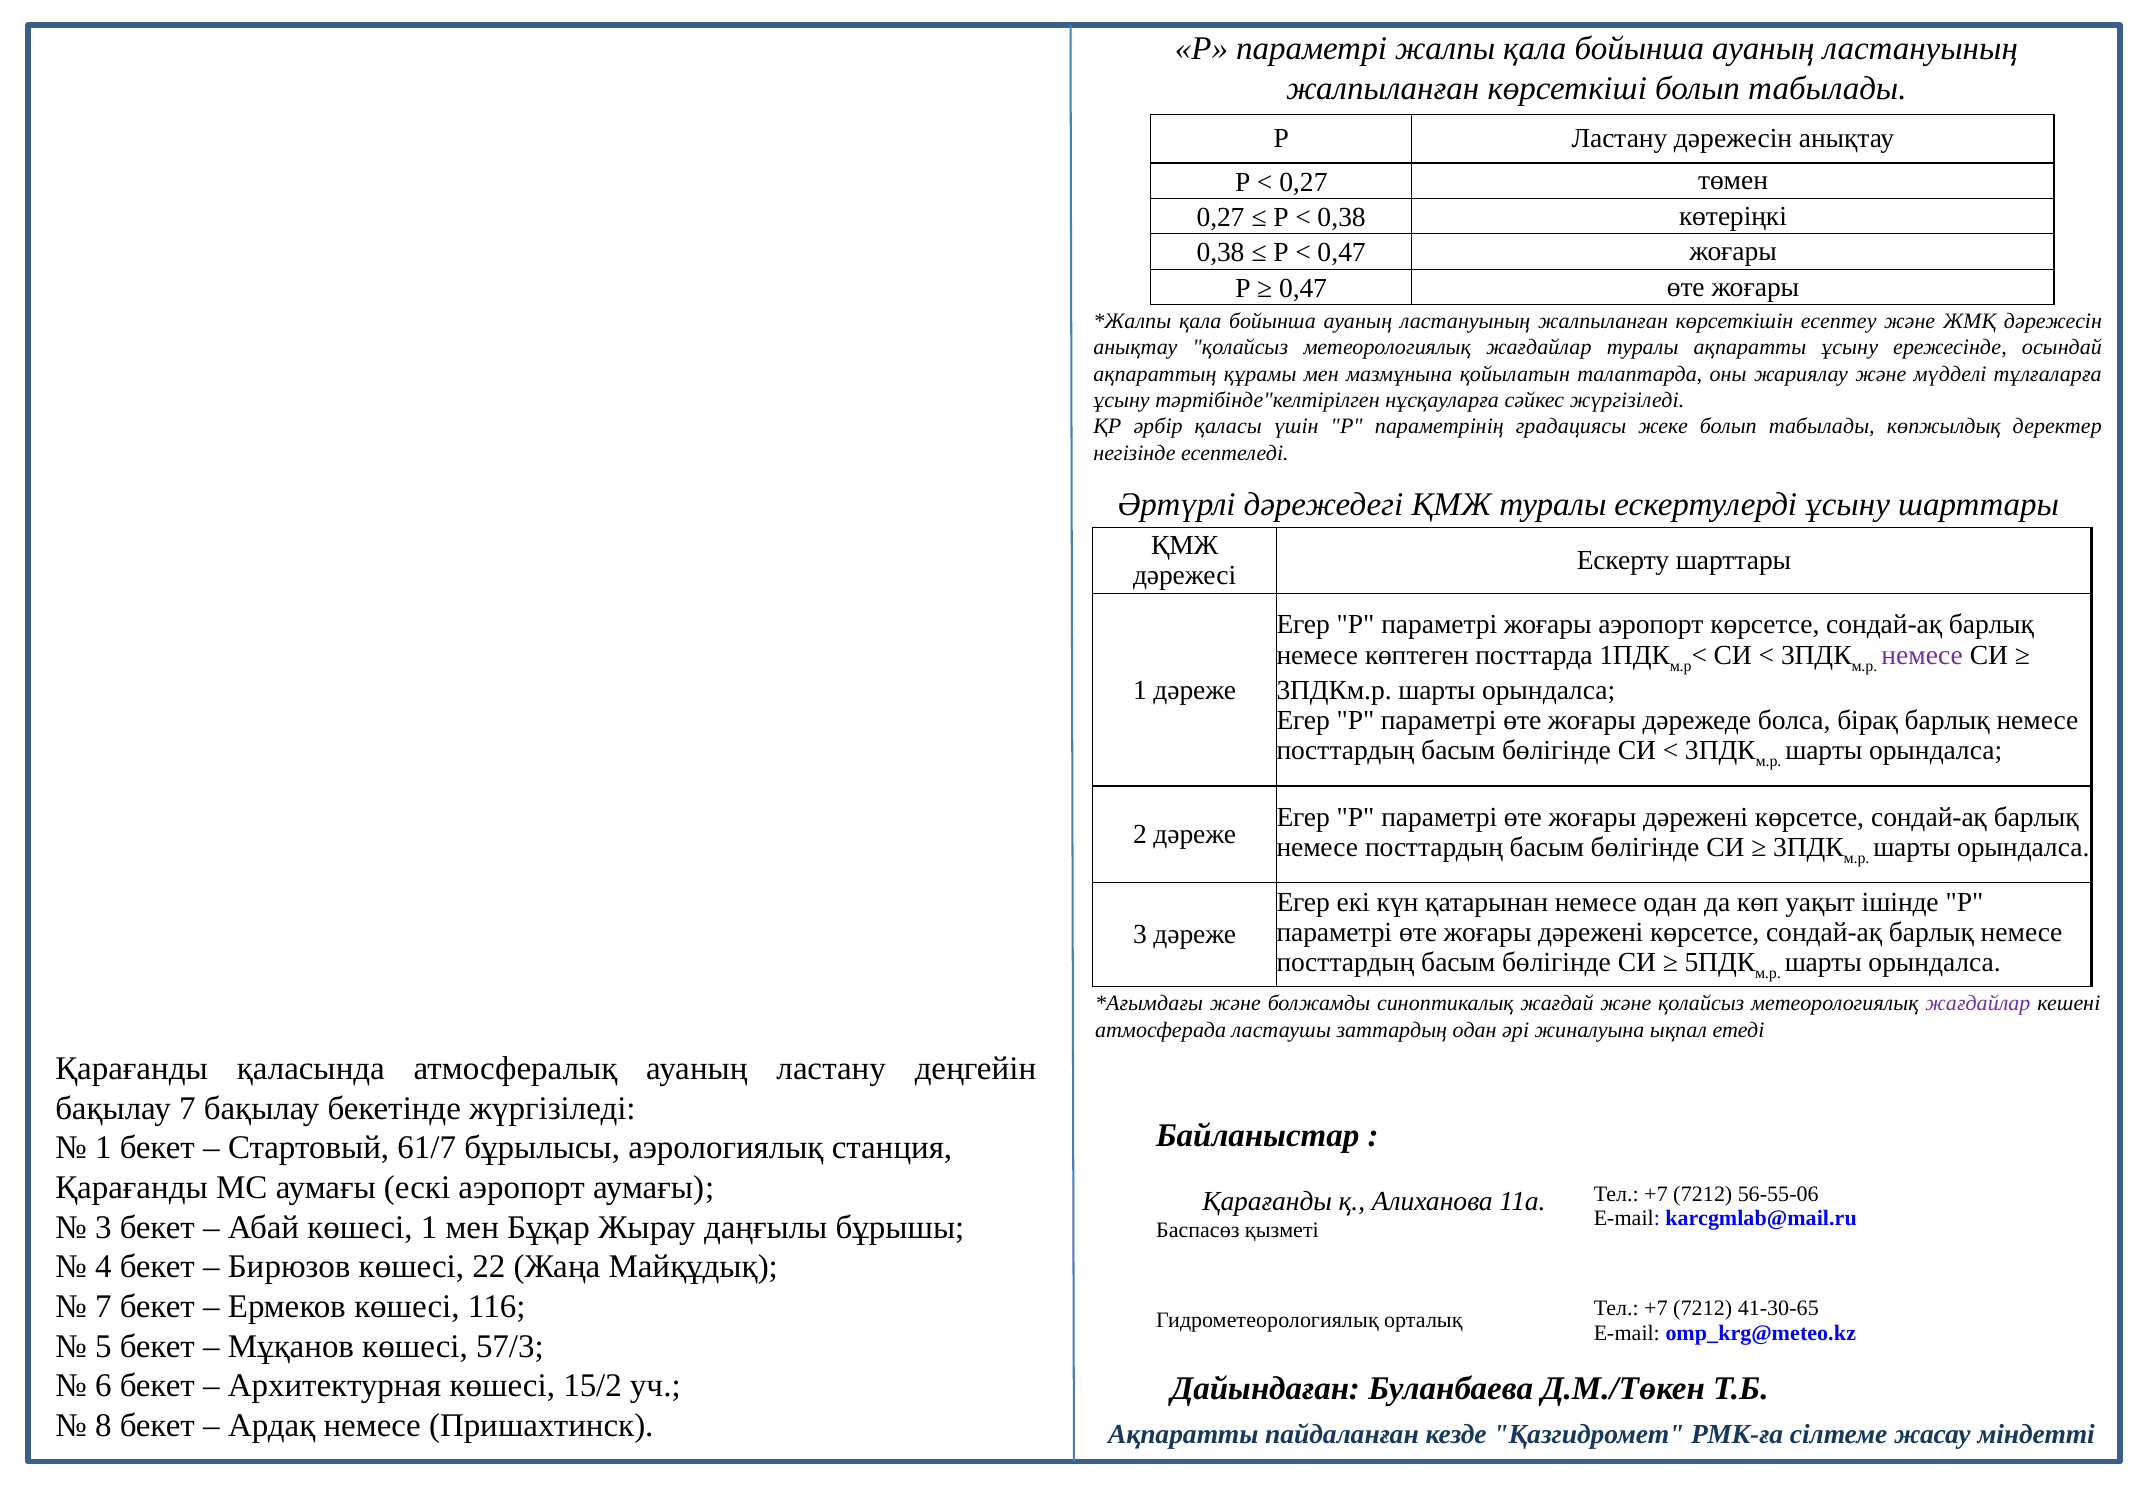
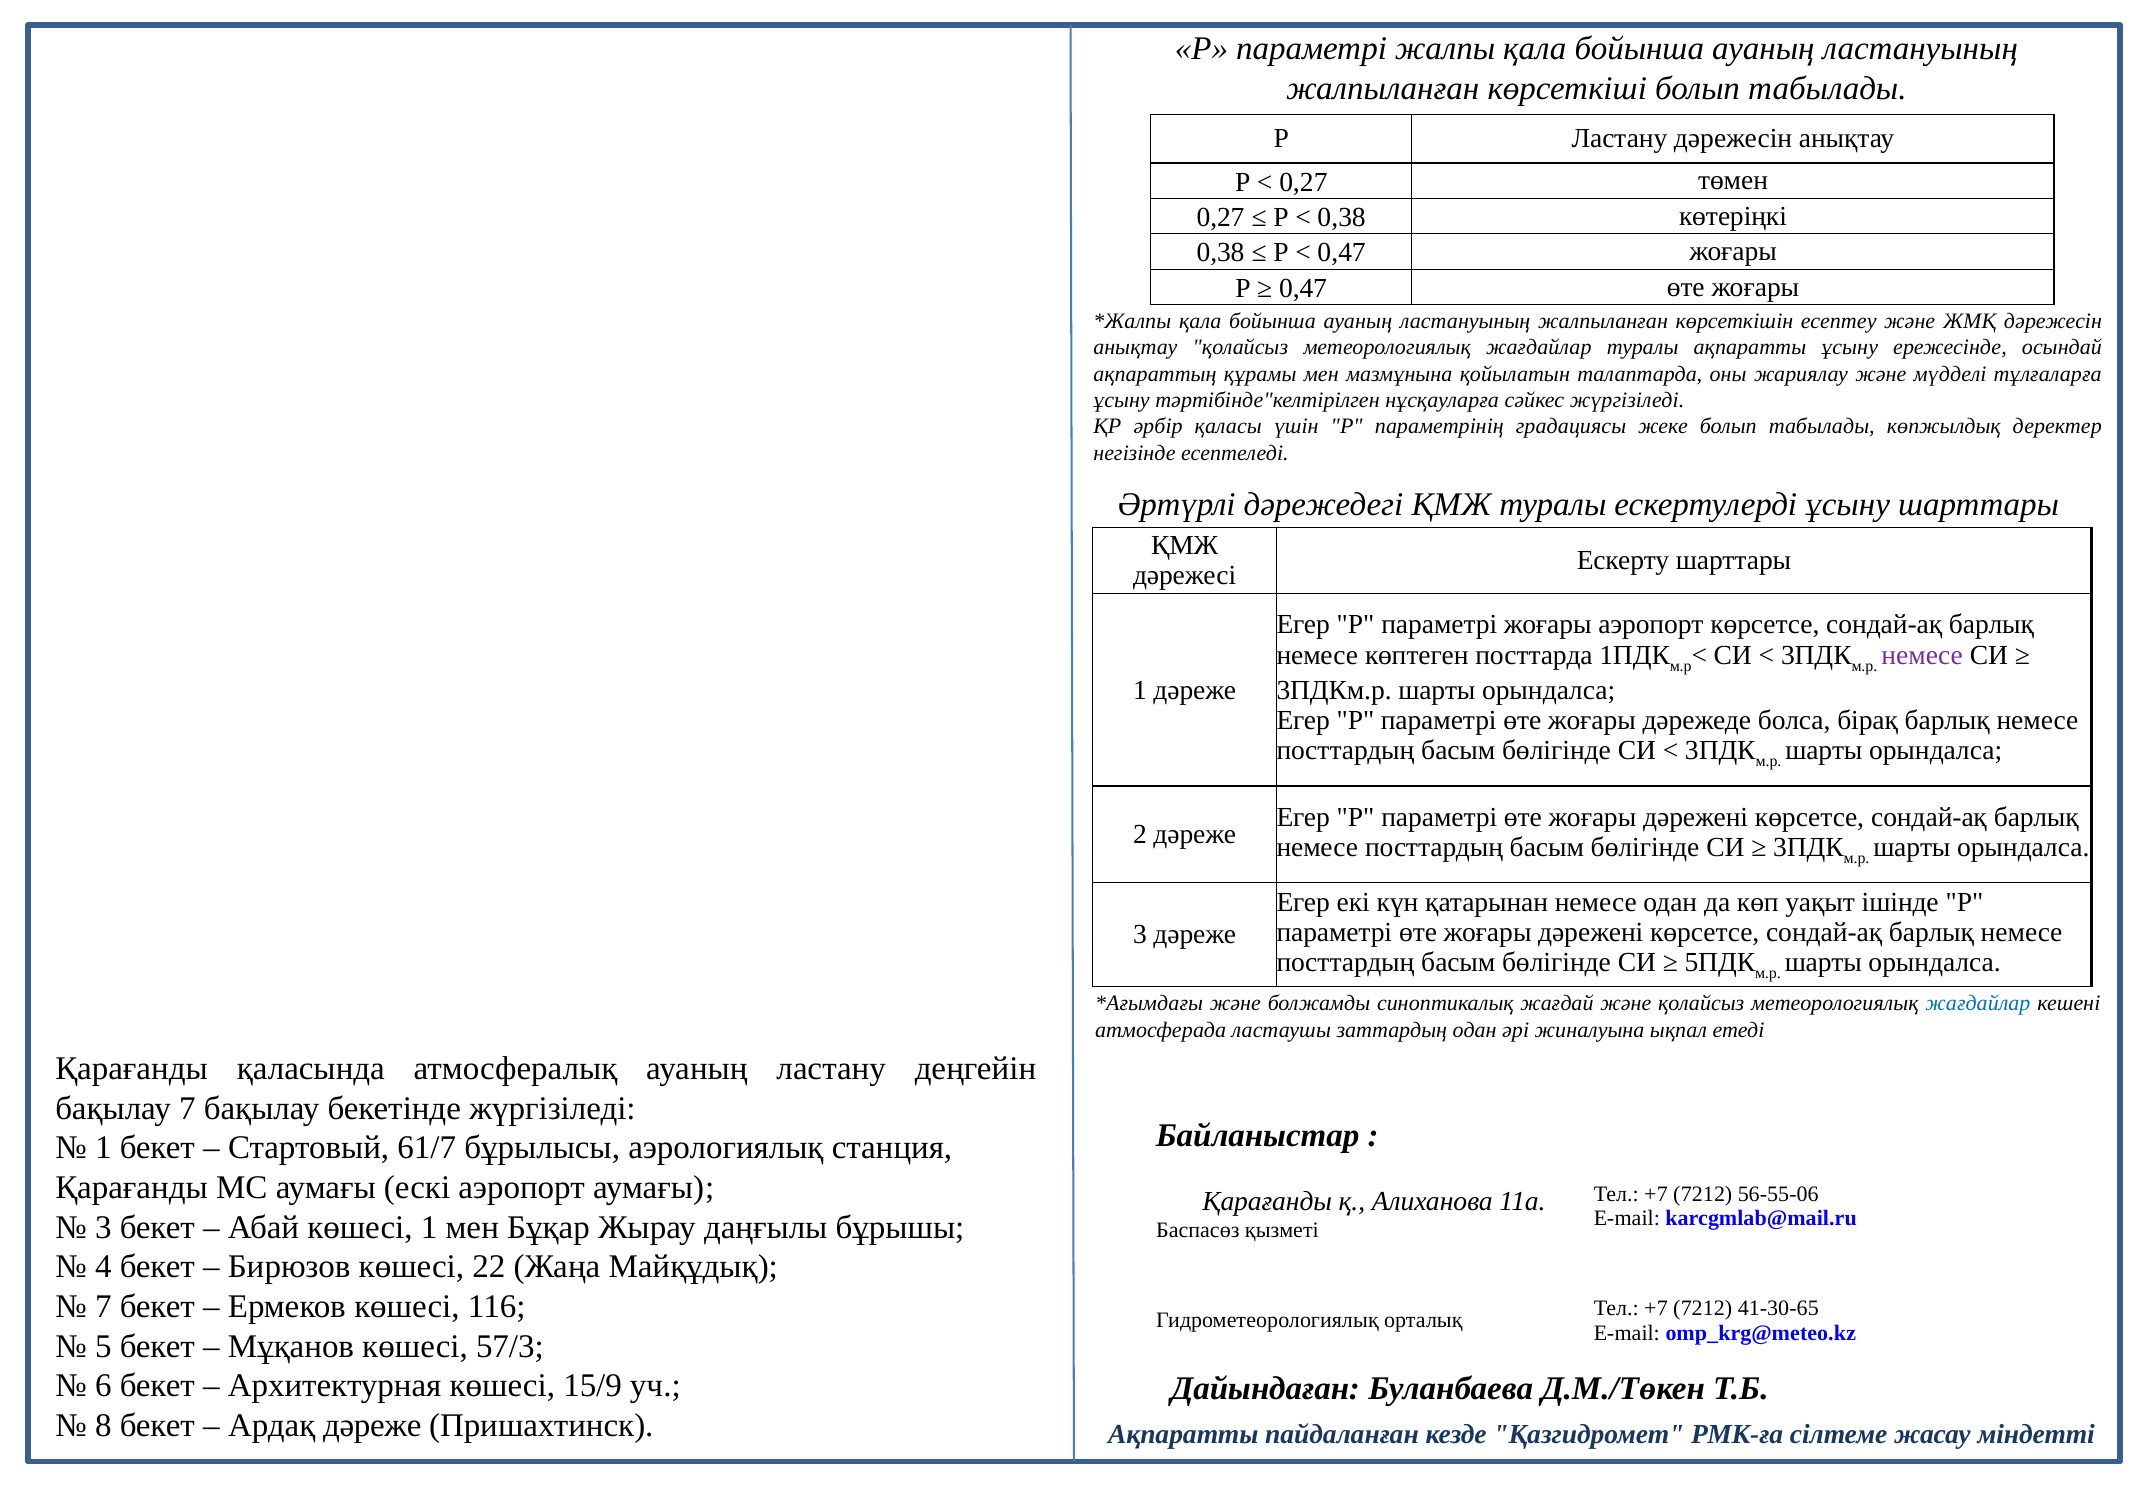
жағдайлар at (1978, 1004) colour: purple -> blue
15/2: 15/2 -> 15/9
Ардақ немесе: немесе -> дәреже
